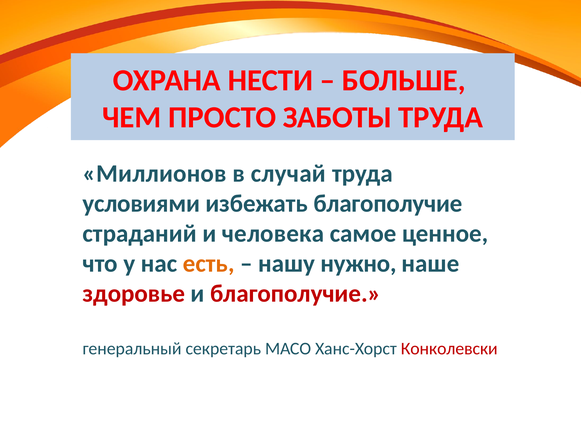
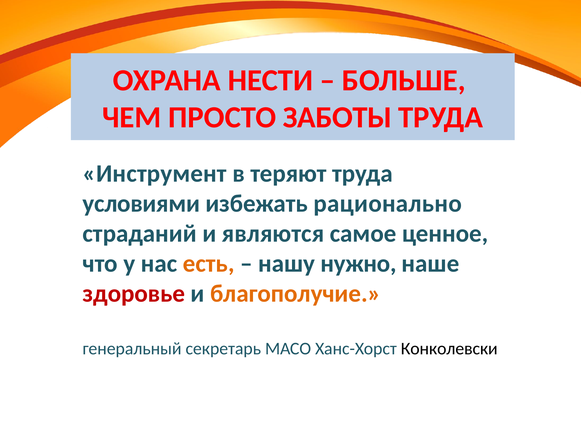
Миллионов: Миллионов -> Инструмент
случай: случай -> теряют
избежать благополучие: благополучие -> рационально
человека: человека -> являются
благополучие at (296, 293) colour: red -> orange
Конколевски colour: red -> black
